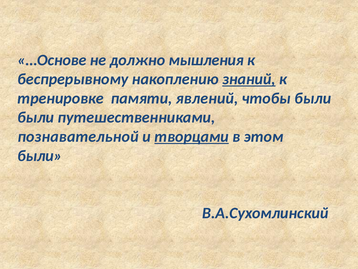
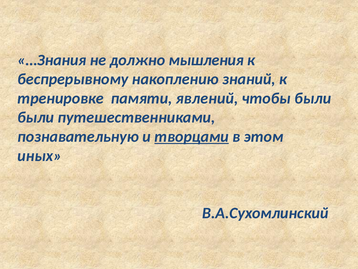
…Основе: …Основе -> …Знания
знаний underline: present -> none
познавательной: познавательной -> познавательную
были at (40, 155): были -> иных
